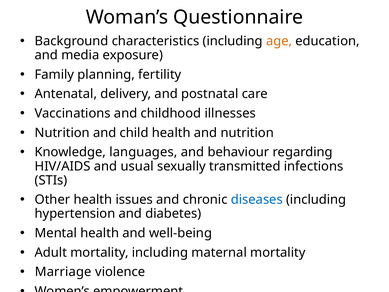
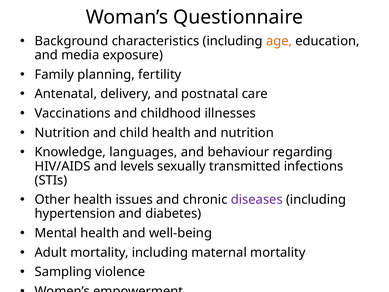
usual: usual -> levels
diseases colour: blue -> purple
Marriage: Marriage -> Sampling
